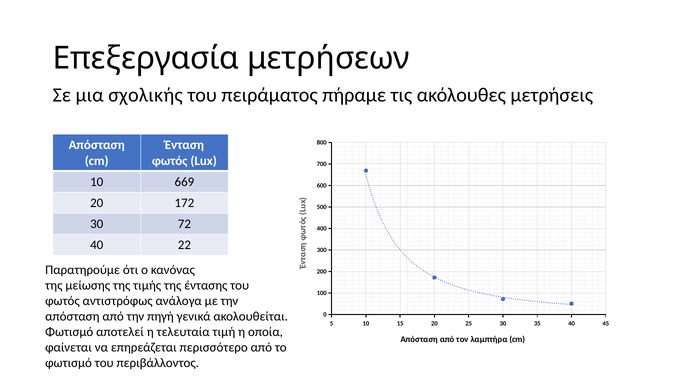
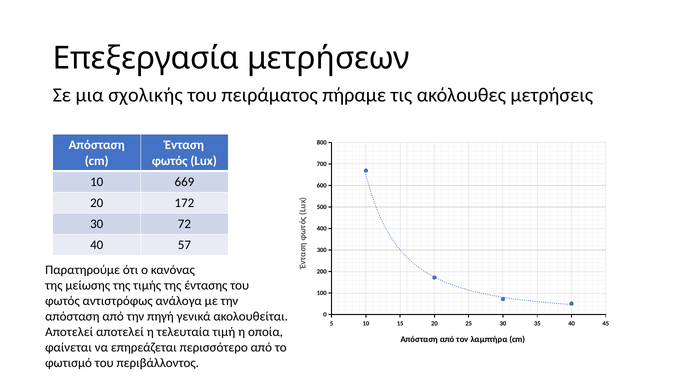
22: 22 -> 57
Φωτισμό at (69, 332): Φωτισμό -> Αποτελεί
